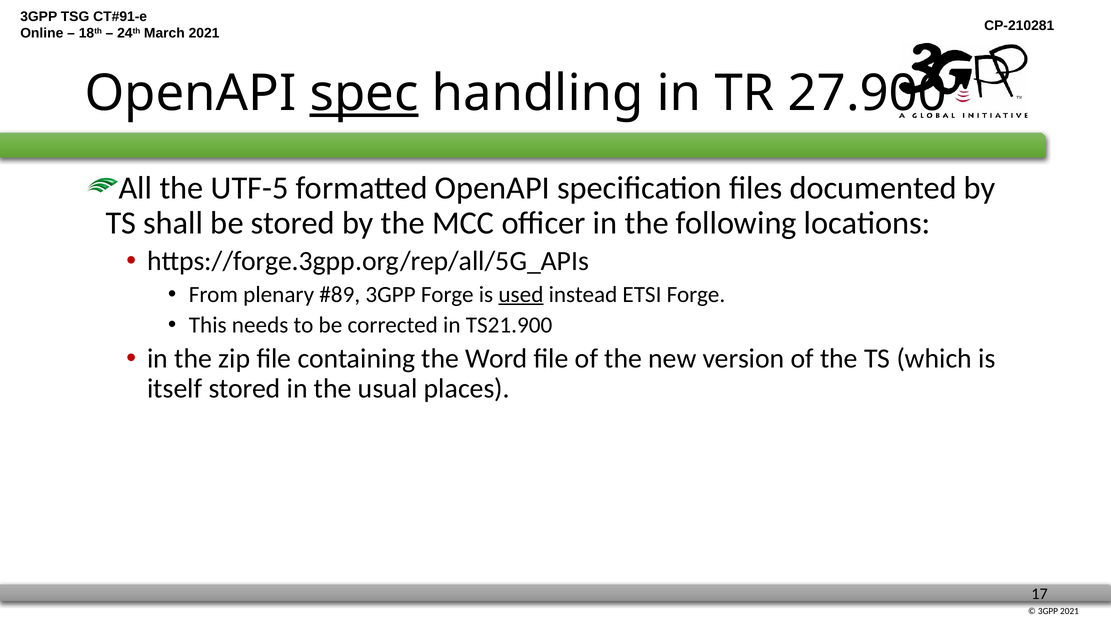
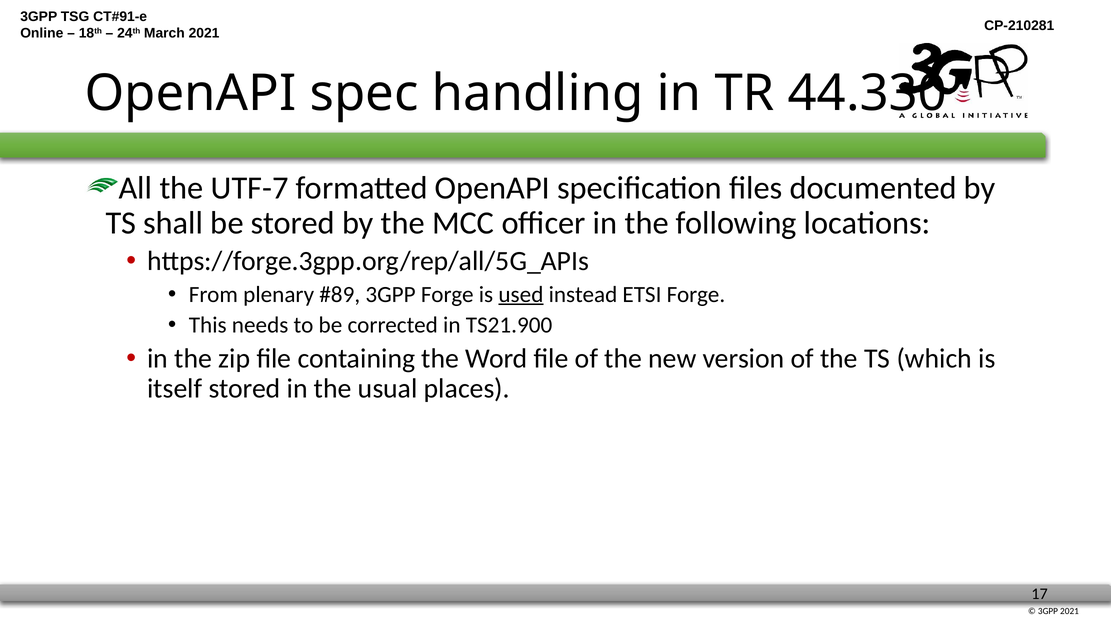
spec underline: present -> none
27.900: 27.900 -> 44.330
UTF-5: UTF-5 -> UTF-7
